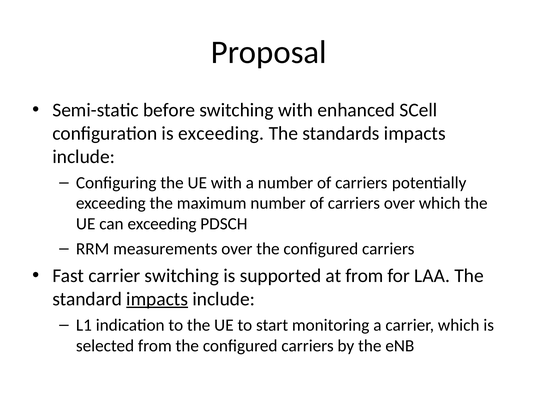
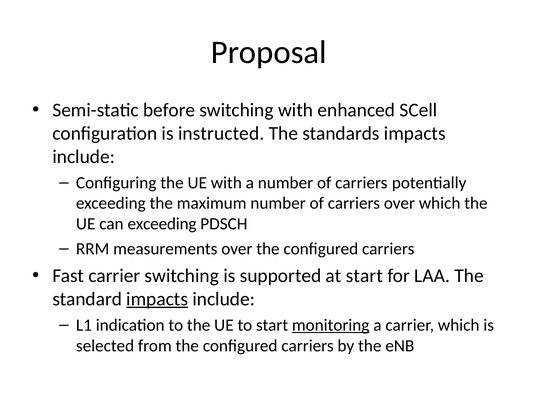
is exceeding: exceeding -> instructed
at from: from -> start
monitoring underline: none -> present
